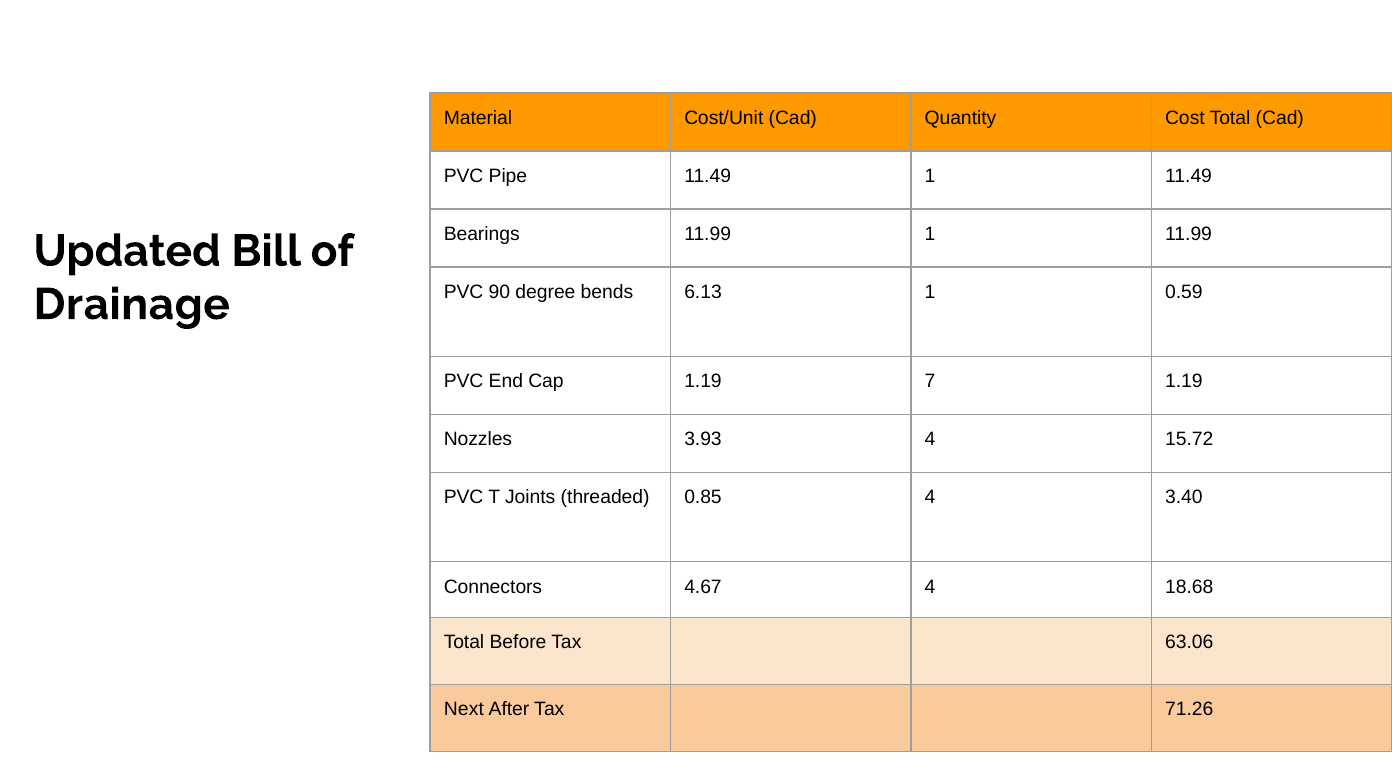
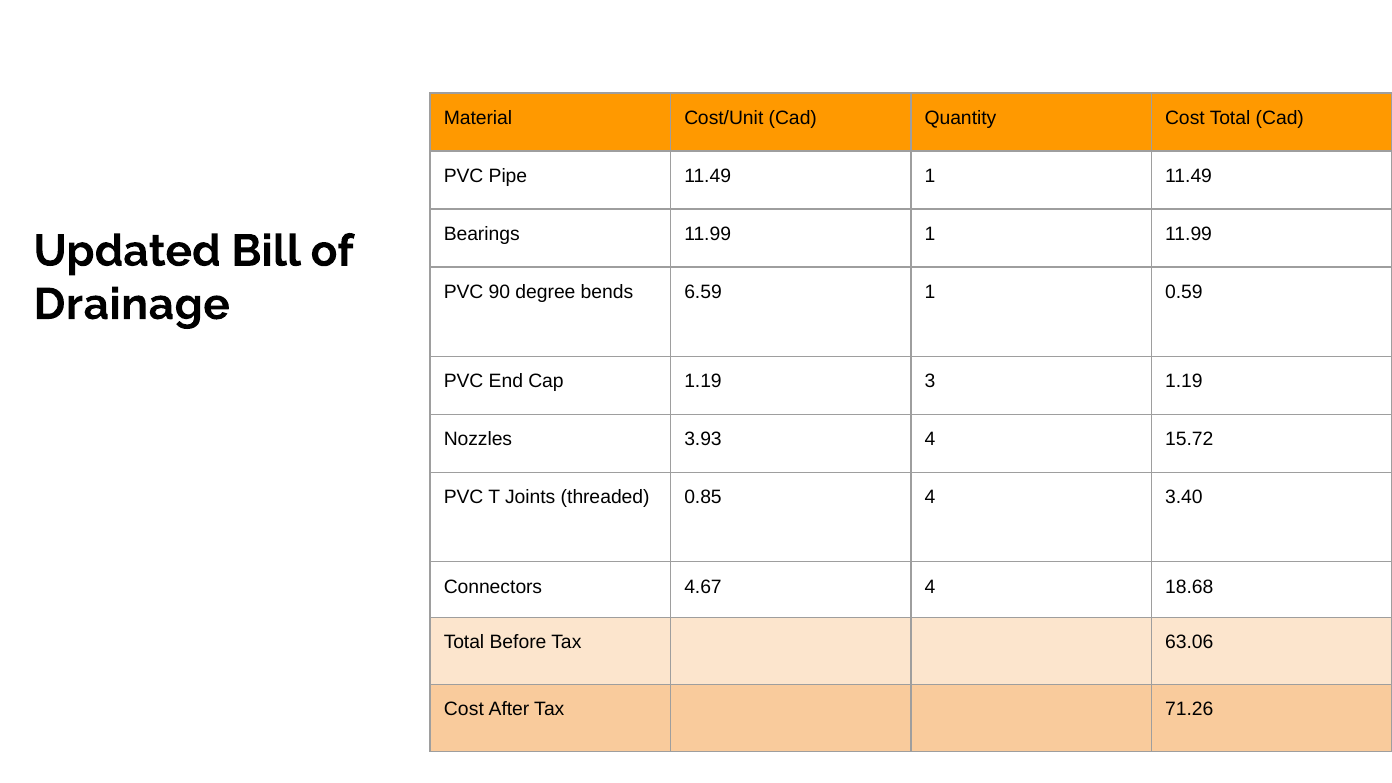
6.13: 6.13 -> 6.59
7: 7 -> 3
Next at (464, 709): Next -> Cost
